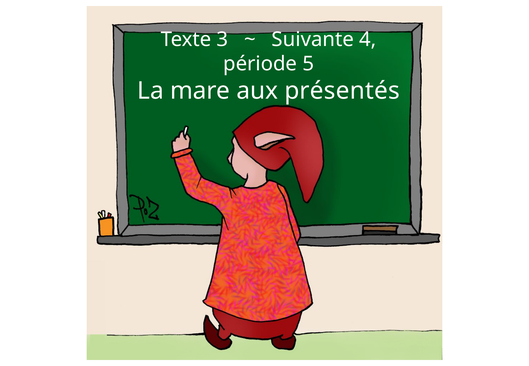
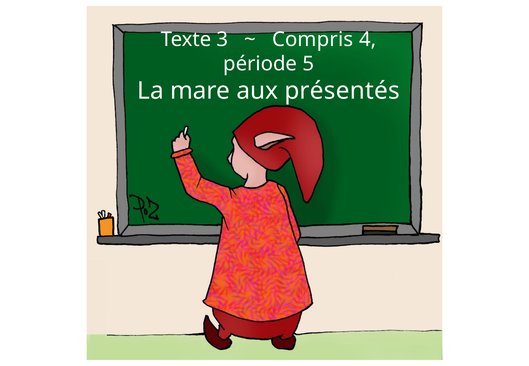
Suivante: Suivante -> Compris
